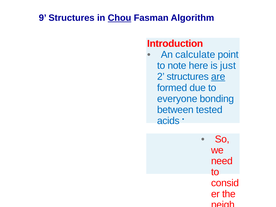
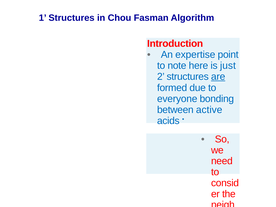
9: 9 -> 1
Chou underline: present -> none
calculate: calculate -> expertise
tested: tested -> active
